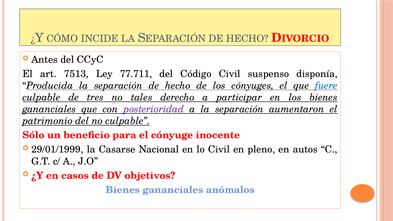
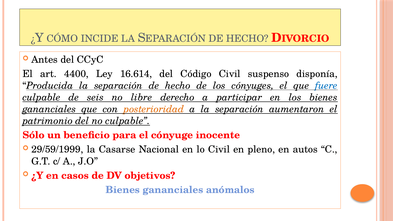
7513: 7513 -> 4400
77.711: 77.711 -> 16.614
tres: tres -> seis
tales: tales -> libre
posterioridad colour: purple -> orange
29/01/1999: 29/01/1999 -> 29/59/1999
